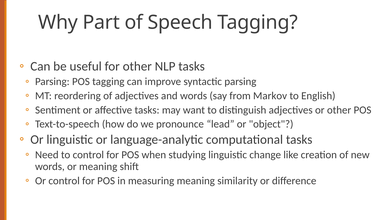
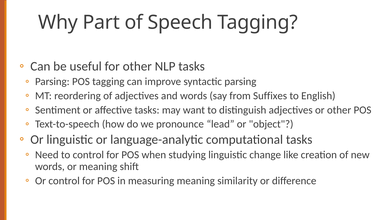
Markov: Markov -> Suffixes
